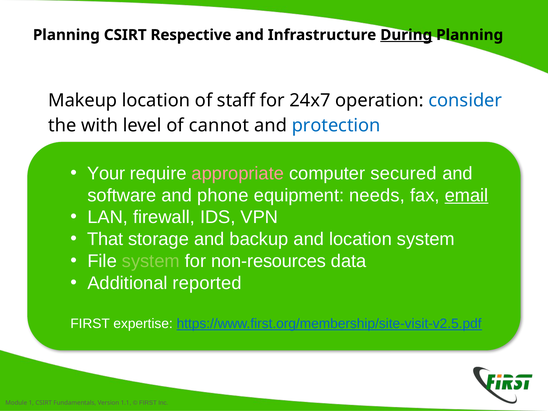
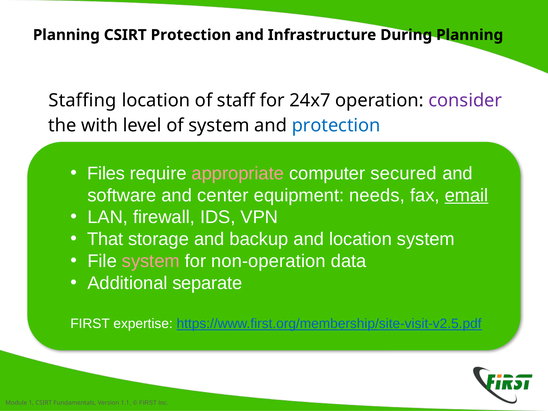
CSIRT Respective: Respective -> Protection
During underline: present -> none
Makeup: Makeup -> Staffing
consider colour: blue -> purple
of cannot: cannot -> system
Your: Your -> Files
phone: phone -> center
system at (151, 261) colour: light green -> pink
non-resources: non-resources -> non-operation
reported: reported -> separate
